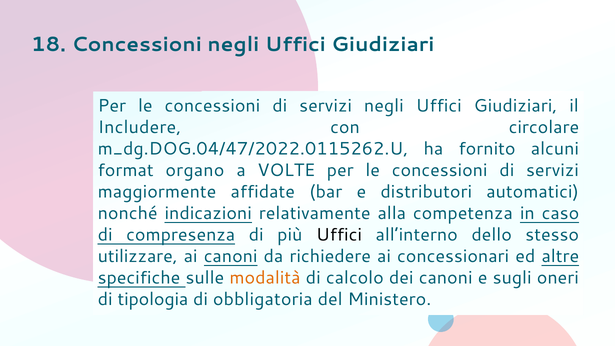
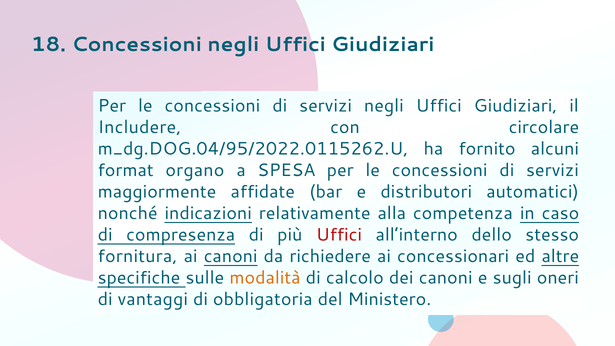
m_dg.DOG.04/47/2022.0115262.U: m_dg.DOG.04/47/2022.0115262.U -> m_dg.DOG.04/95/2022.0115262.U
VOLTE: VOLTE -> SPESA
Uffici at (339, 235) colour: black -> red
utilizzare: utilizzare -> fornitura
tipologia: tipologia -> vantaggi
